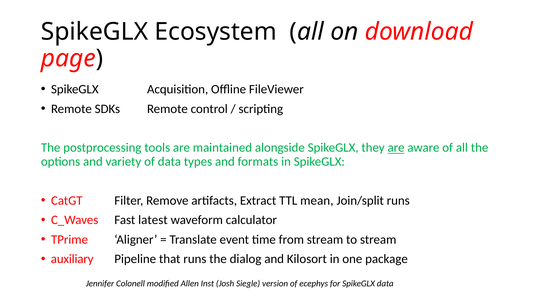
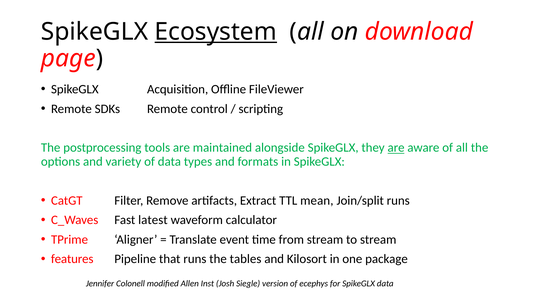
Ecosystem underline: none -> present
auxiliary: auxiliary -> features
dialog: dialog -> tables
